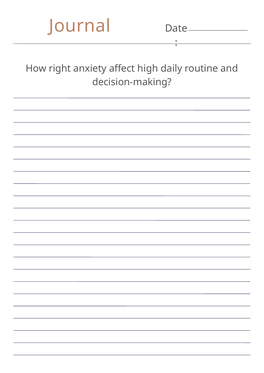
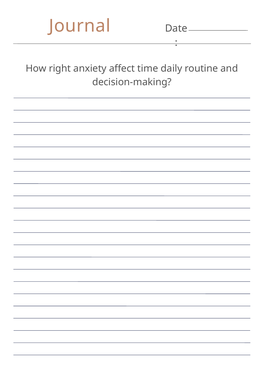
high: high -> time
